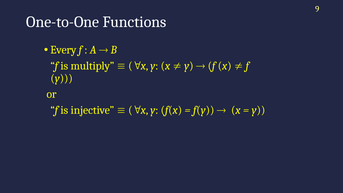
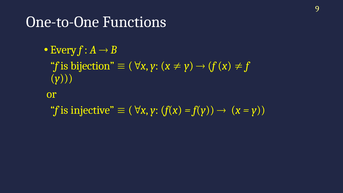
multiply: multiply -> bijection
